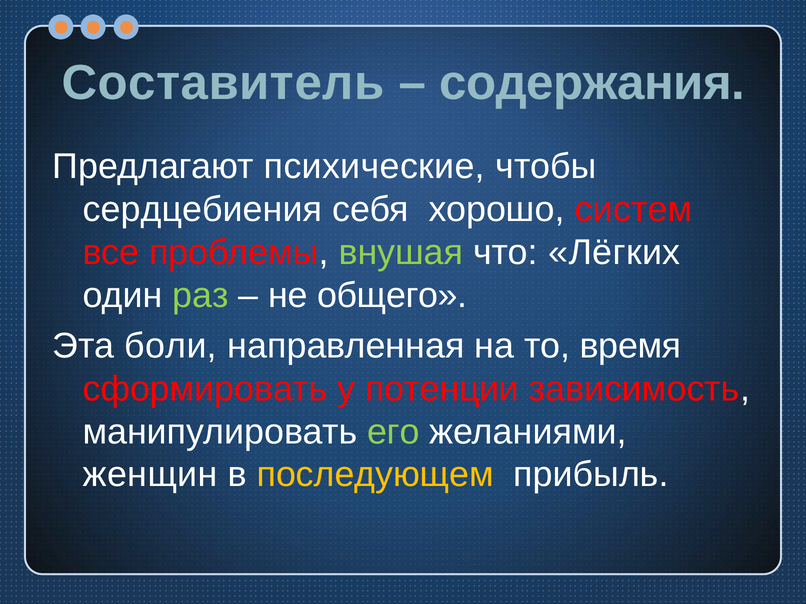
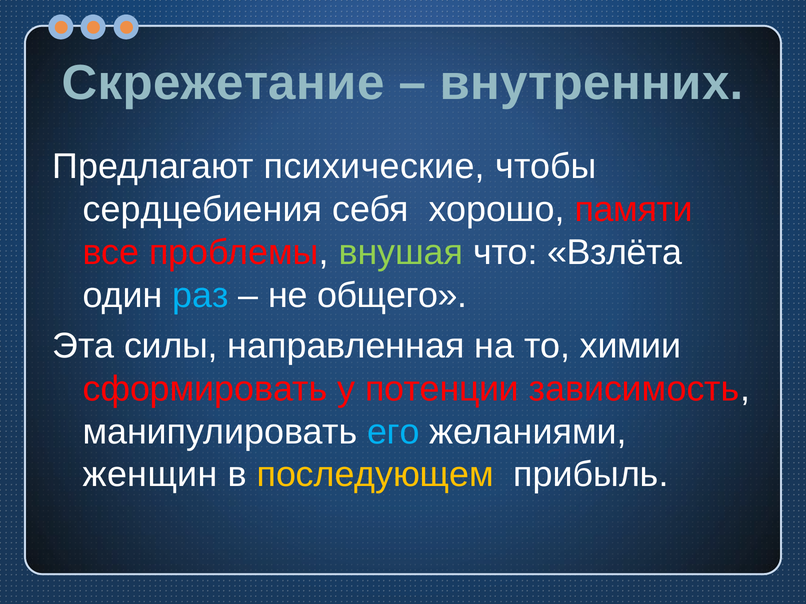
Составитель: Составитель -> Скрежетание
содержания: содержания -> внутренних
систем: систем -> памяти
Лёгких: Лёгких -> Взлёта
раз colour: light green -> light blue
боли: боли -> силы
время: время -> химии
его colour: light green -> light blue
